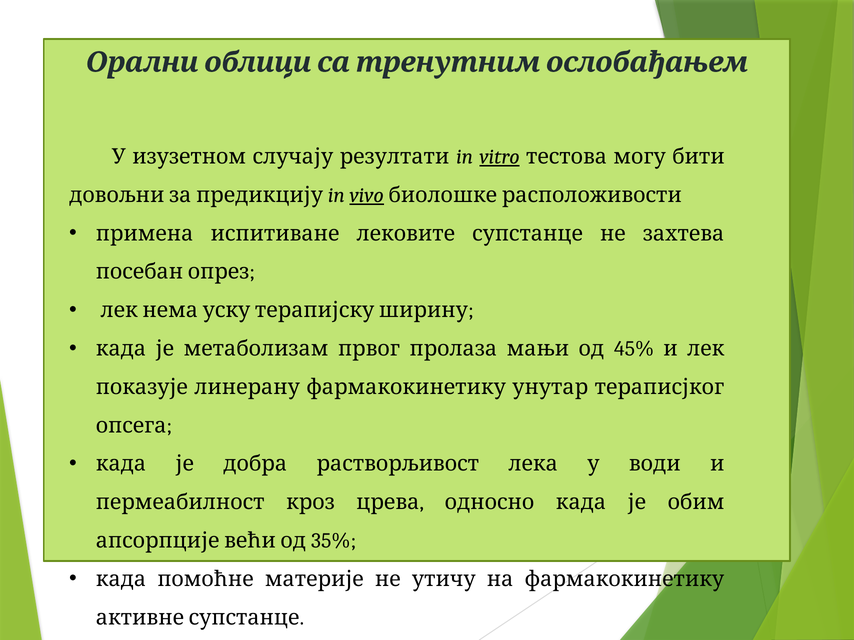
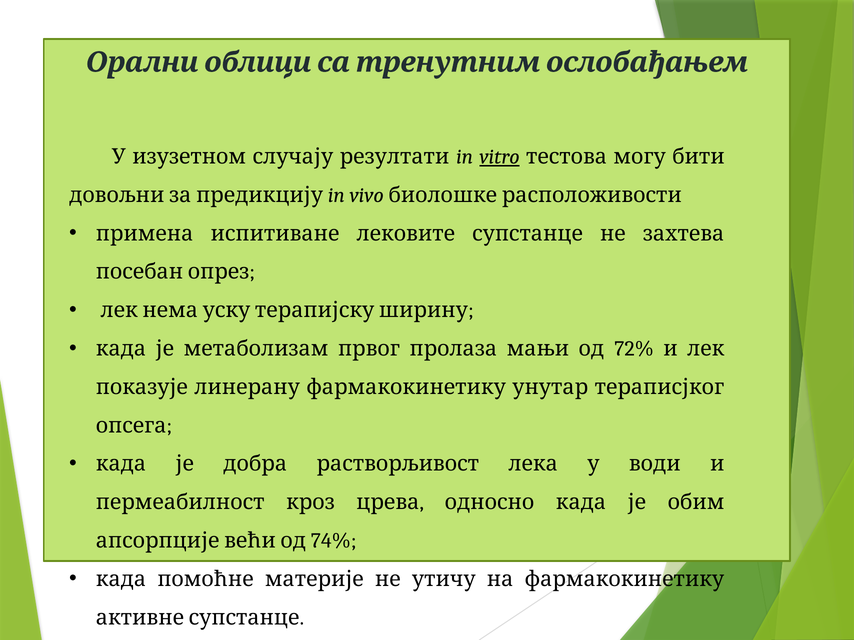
vivo underline: present -> none
45%: 45% -> 72%
35%: 35% -> 74%
